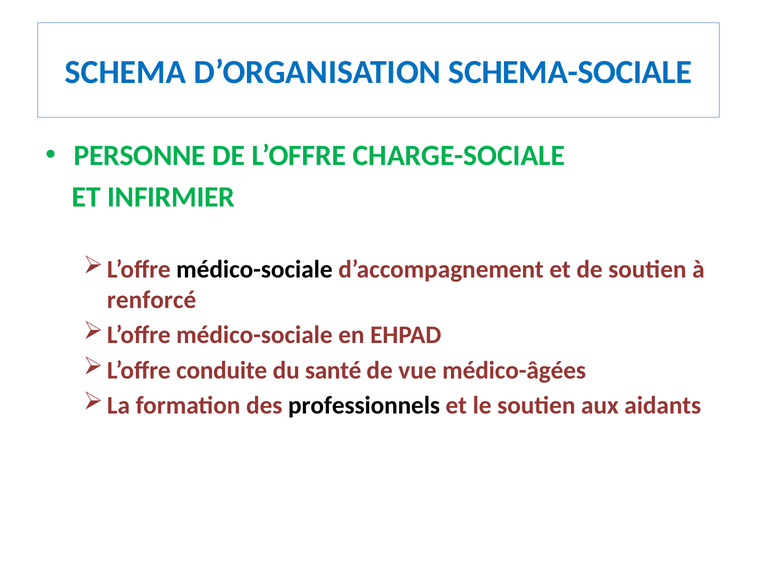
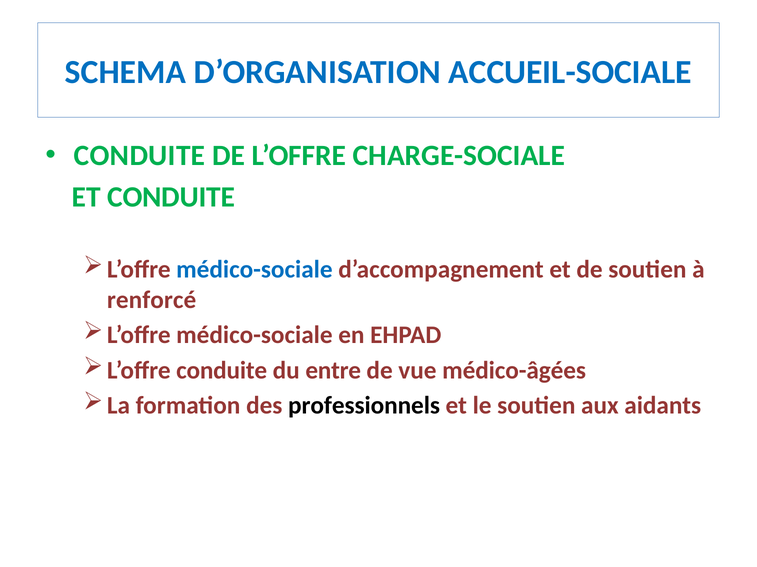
SCHEMA-SOCIALE: SCHEMA-SOCIALE -> ACCUEIL-SOCIALE
PERSONNE at (140, 156): PERSONNE -> CONDUITE
ET INFIRMIER: INFIRMIER -> CONDUITE
médico-sociale at (254, 270) colour: black -> blue
santé: santé -> entre
